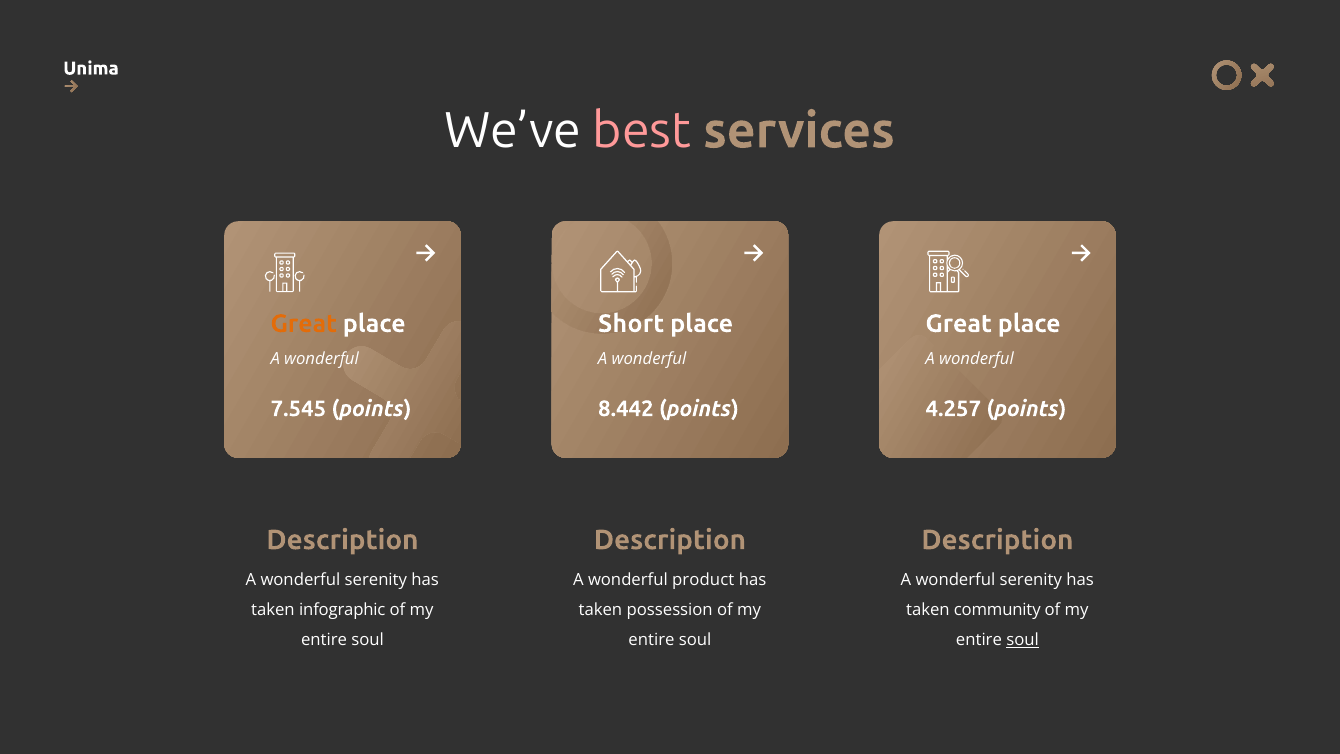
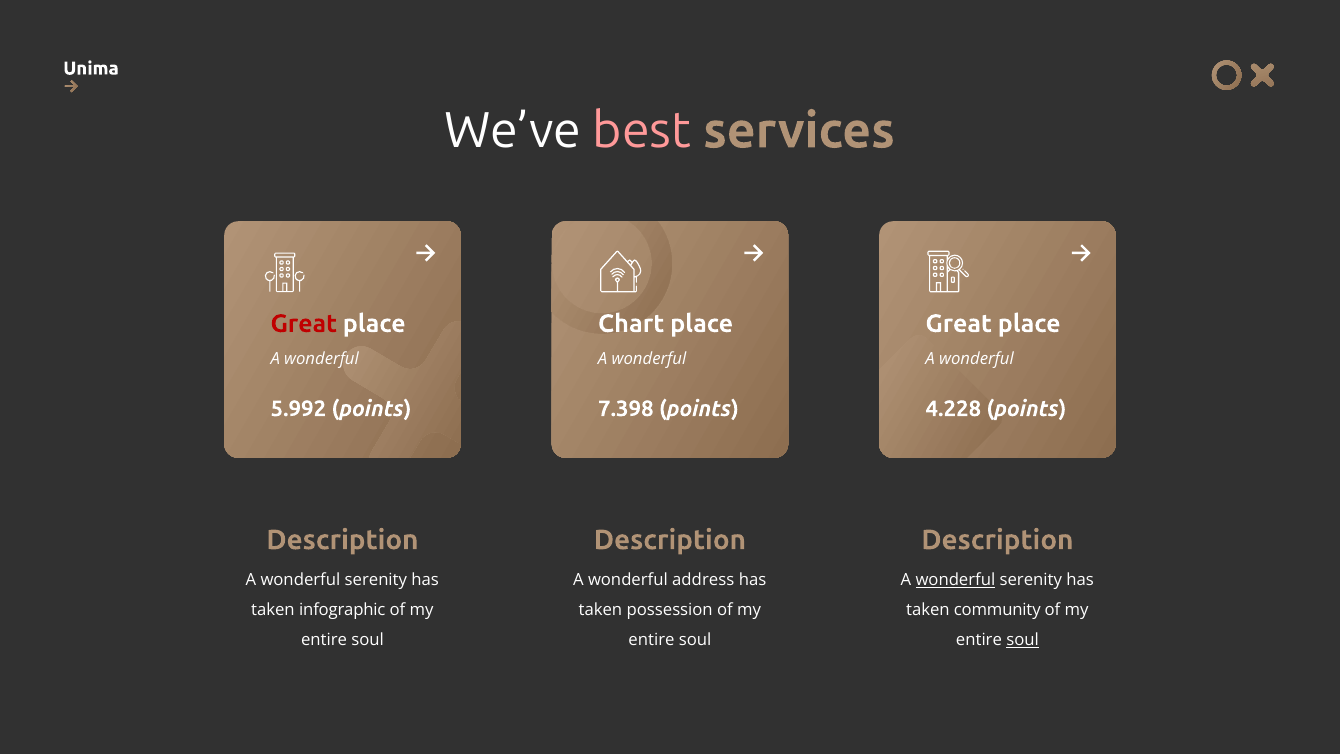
Great at (304, 324) colour: orange -> red
Short: Short -> Chart
7.545: 7.545 -> 5.992
8.442: 8.442 -> 7.398
4.257: 4.257 -> 4.228
product: product -> address
wonderful at (955, 580) underline: none -> present
